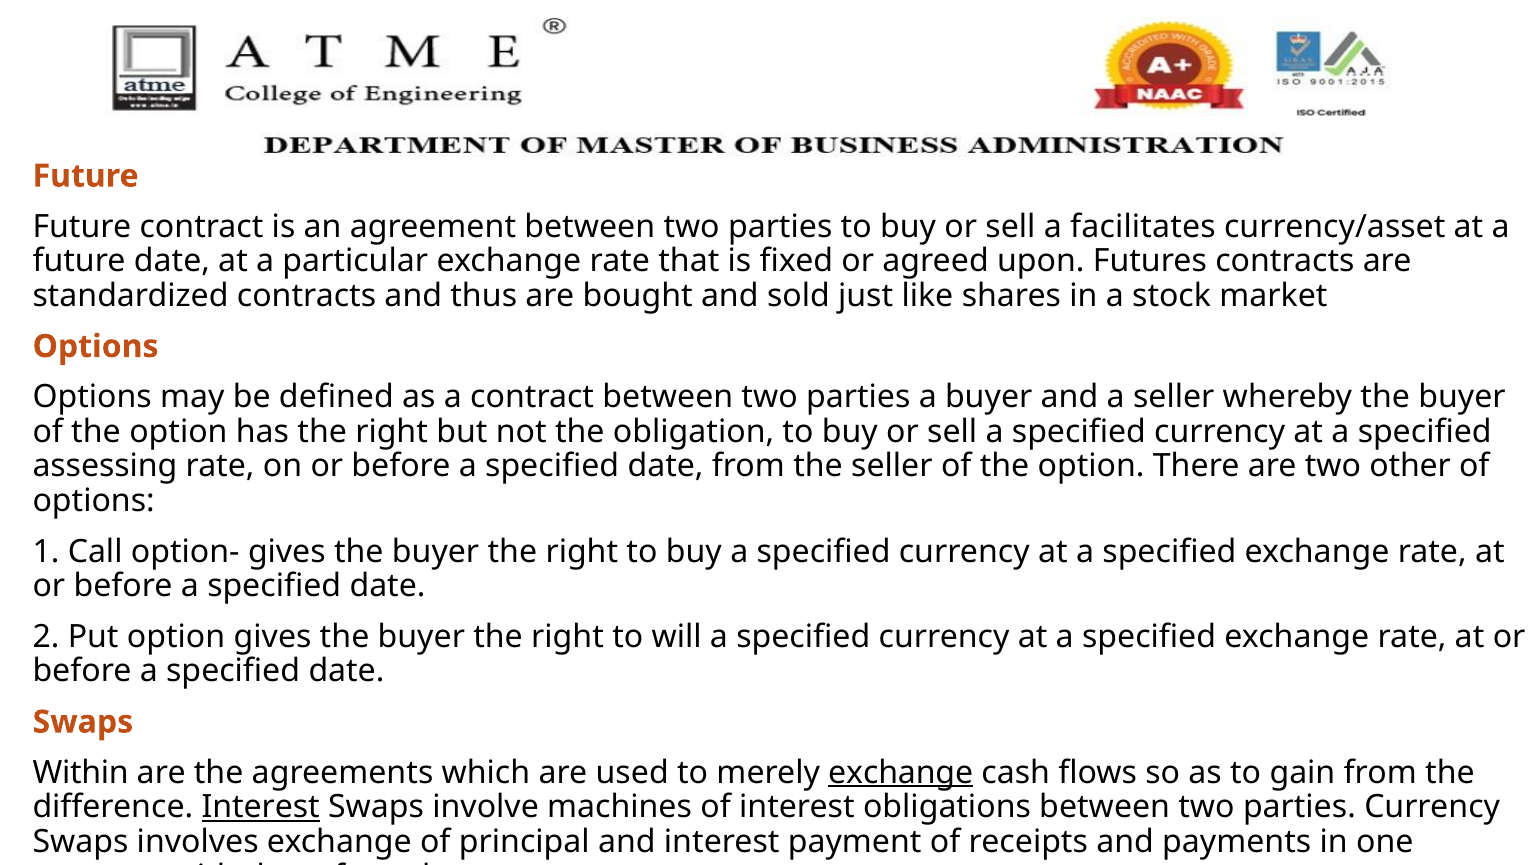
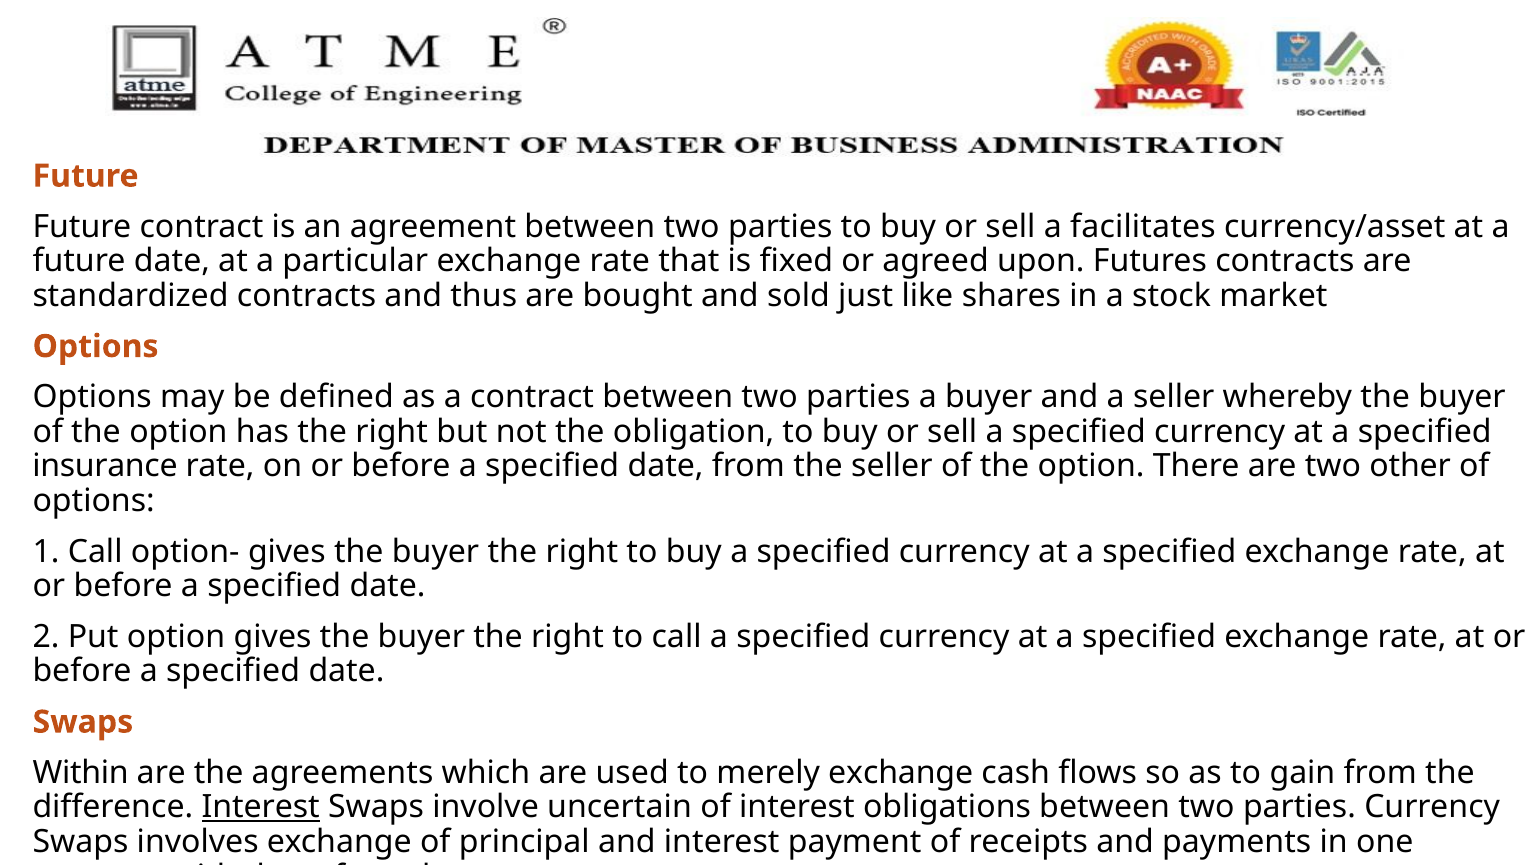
assessing: assessing -> insurance
to will: will -> call
exchange at (901, 773) underline: present -> none
machines: machines -> uncertain
